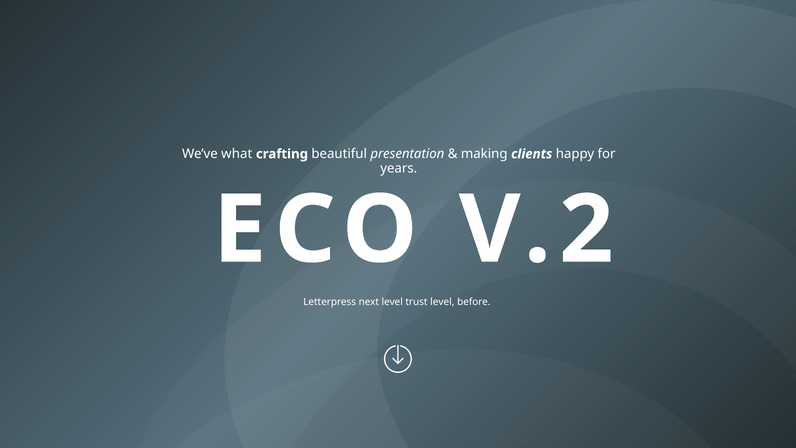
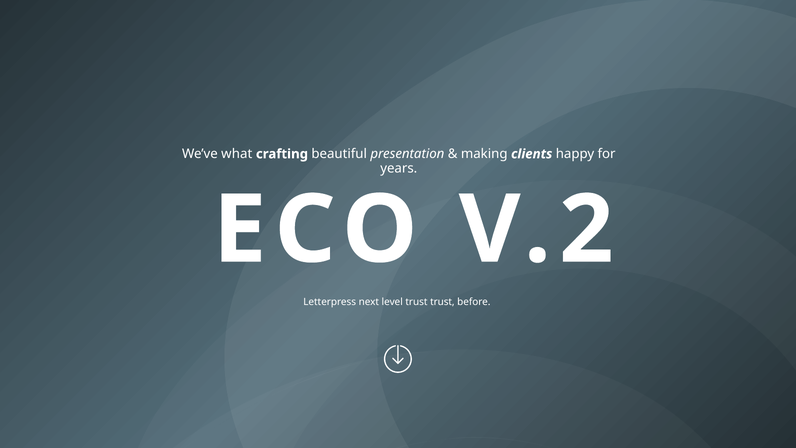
level at (442, 302): level -> trust
